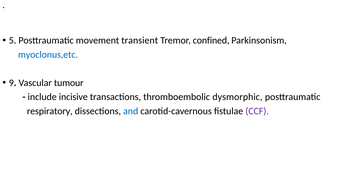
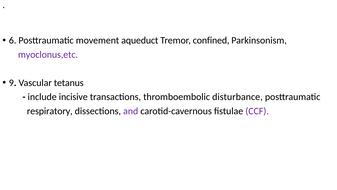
5: 5 -> 6
transient: transient -> aqueduct
myoclonus,etc colour: blue -> purple
tumour: tumour -> tetanus
dysmorphic: dysmorphic -> disturbance
and colour: blue -> purple
